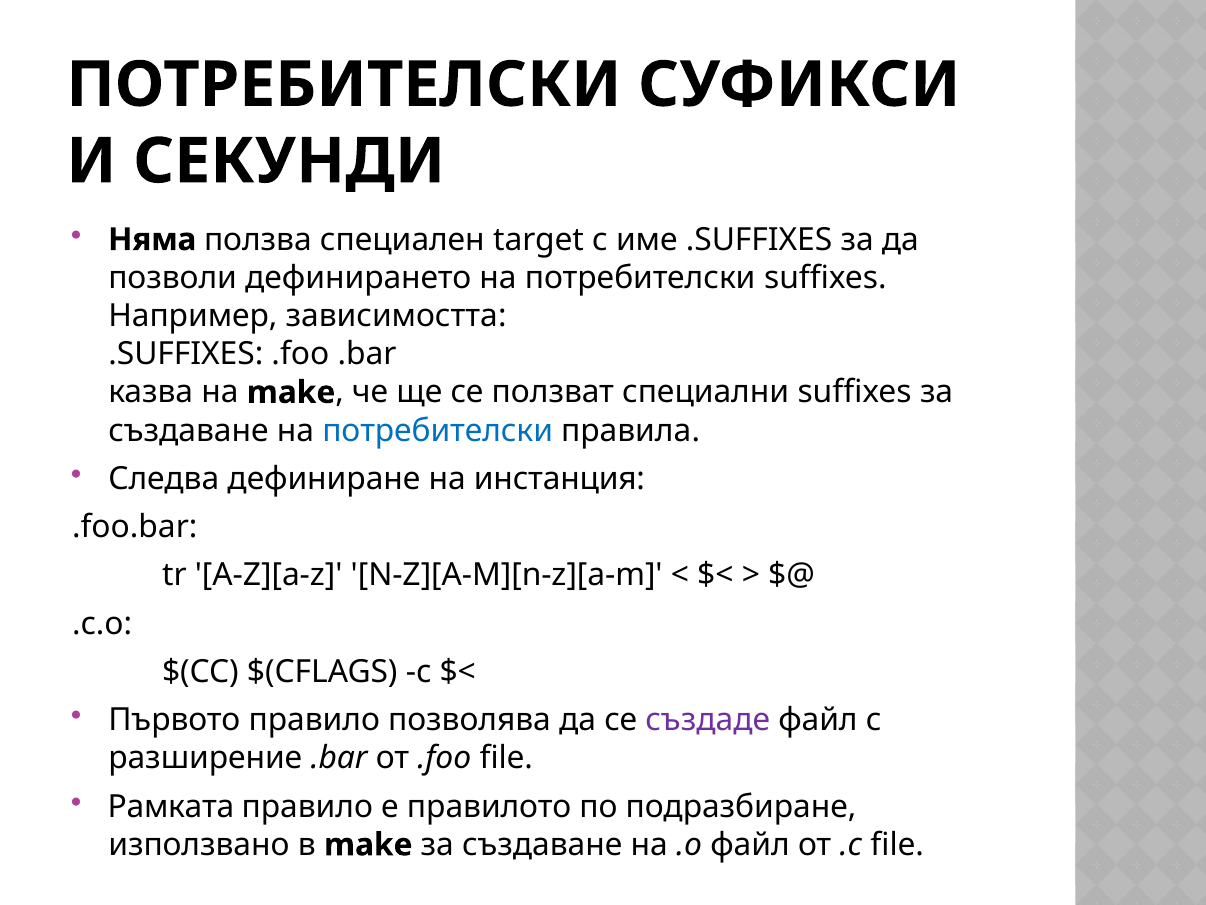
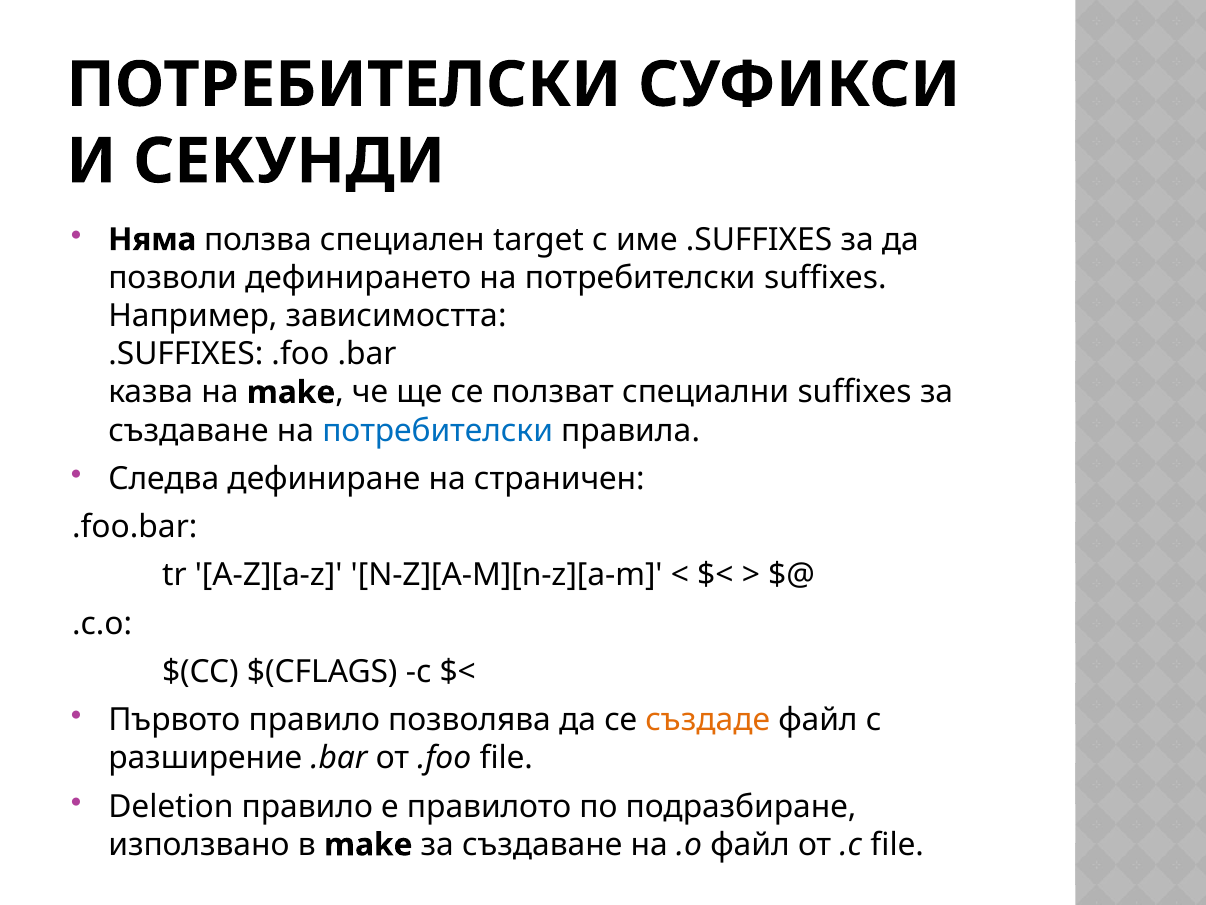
инстанция: инстанция -> страничен
създаде colour: purple -> orange
Рамката: Рамката -> Deletion
